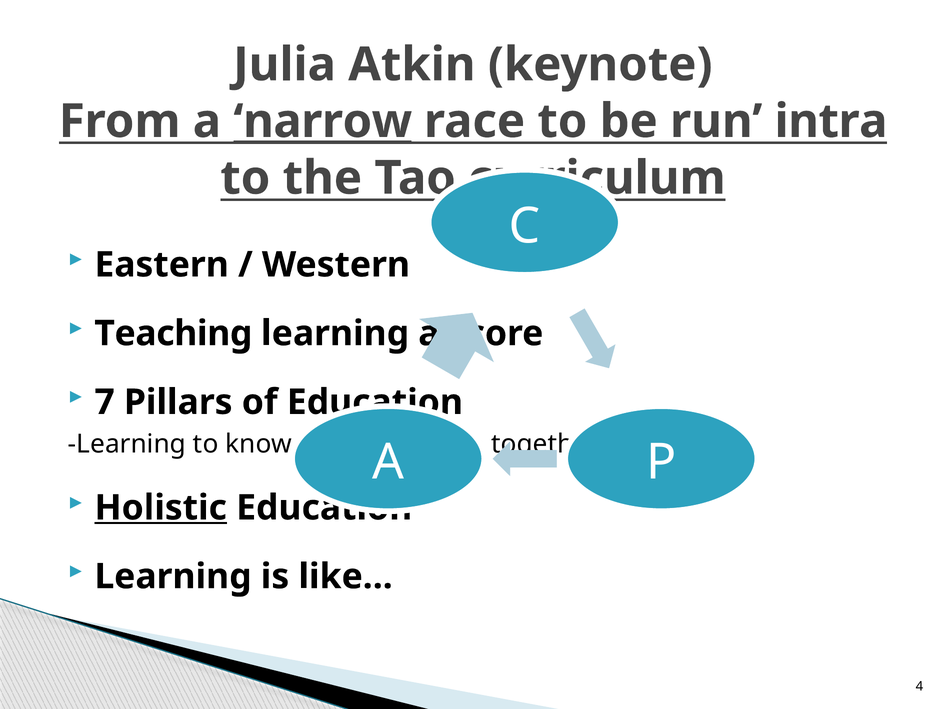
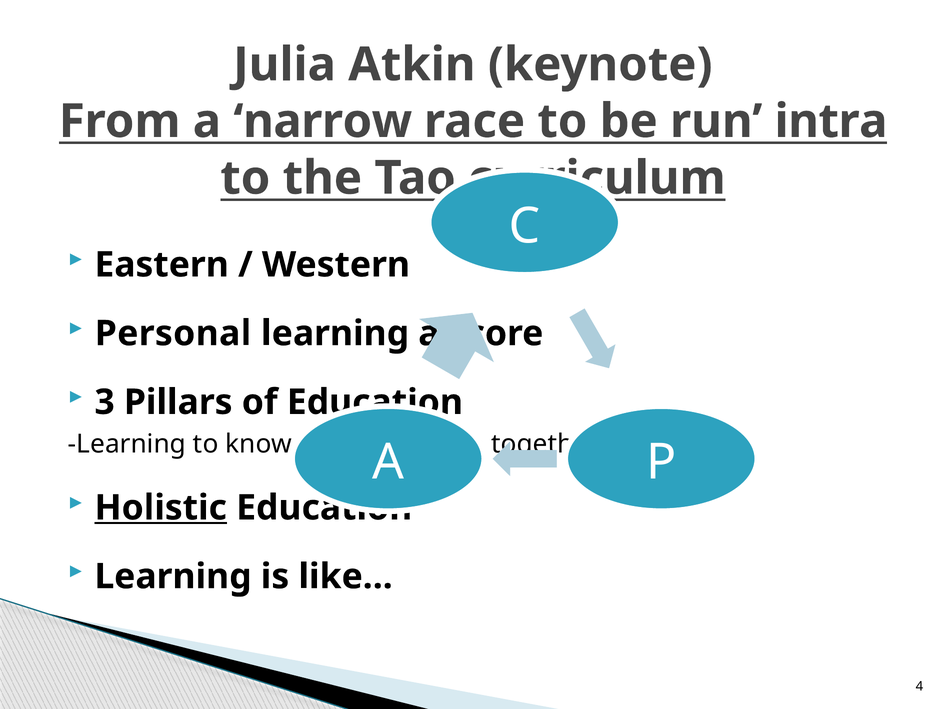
narrow underline: present -> none
Teaching: Teaching -> Personal
7: 7 -> 3
